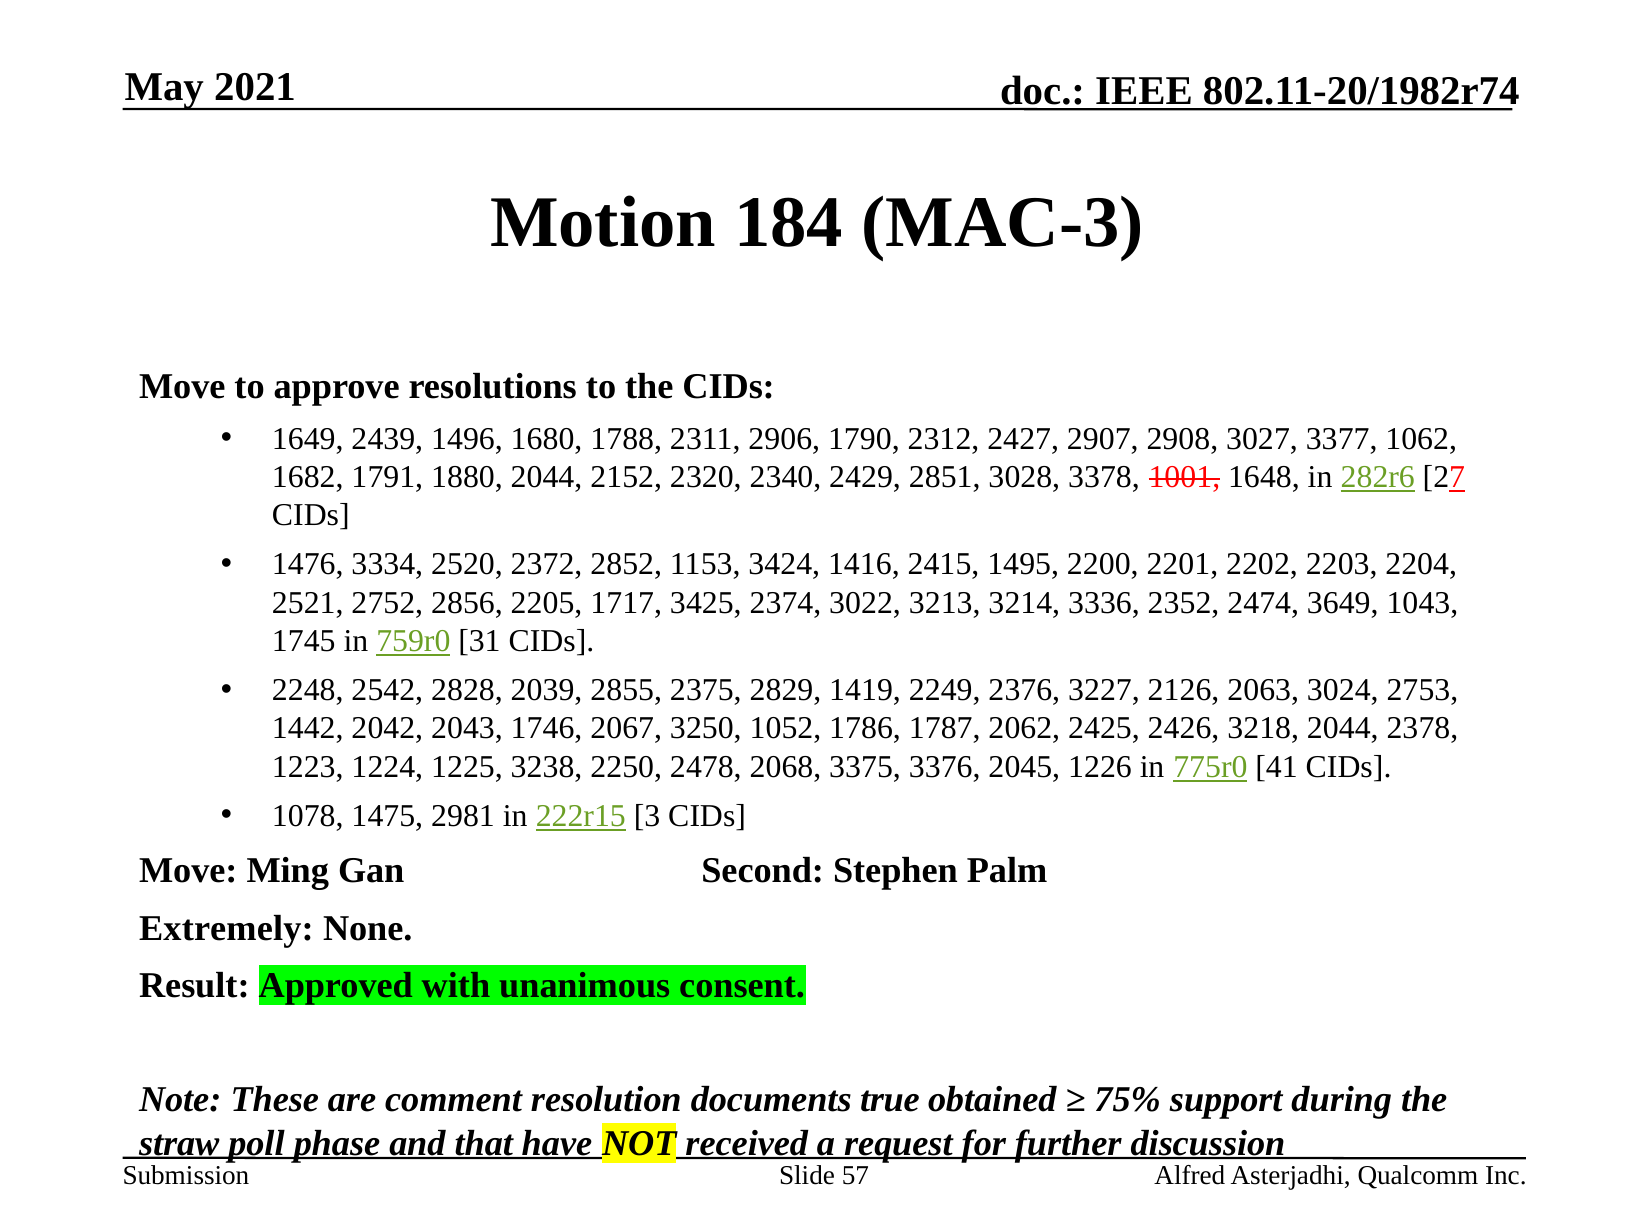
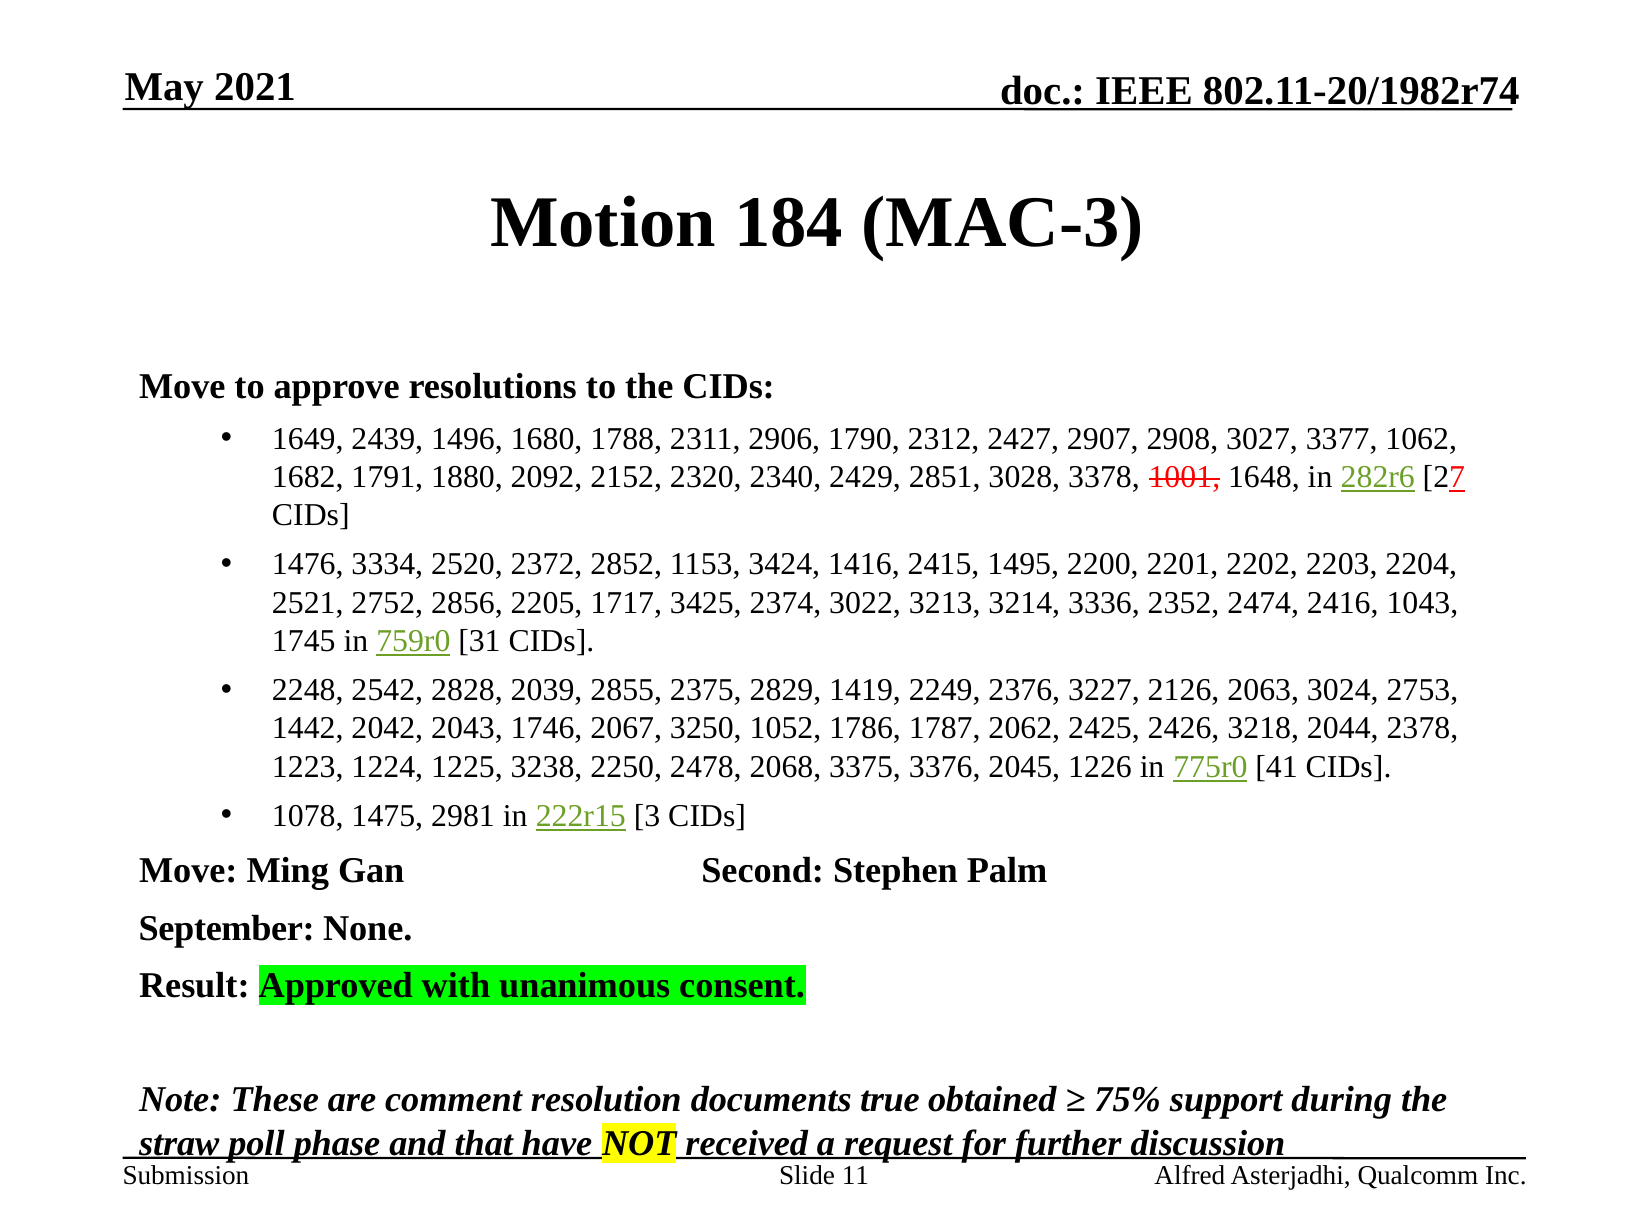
1880 2044: 2044 -> 2092
3649: 3649 -> 2416
Extremely: Extremely -> September
57: 57 -> 11
